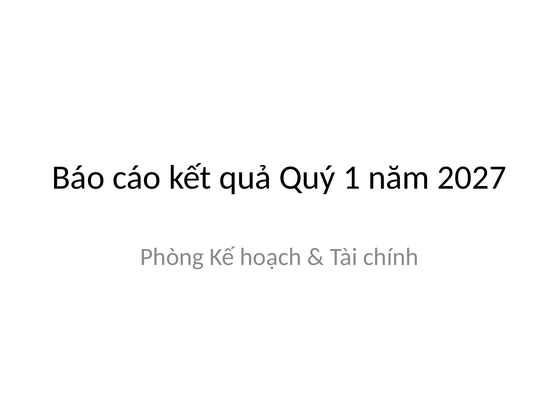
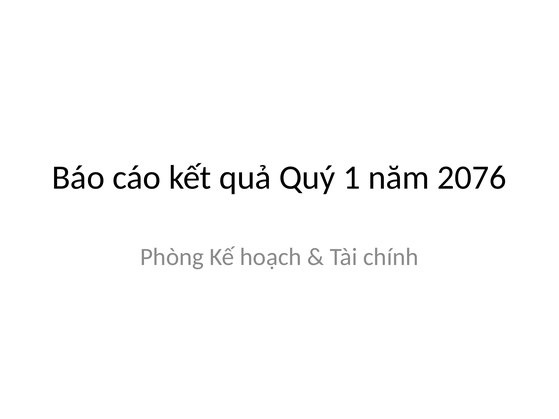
2027: 2027 -> 2076
